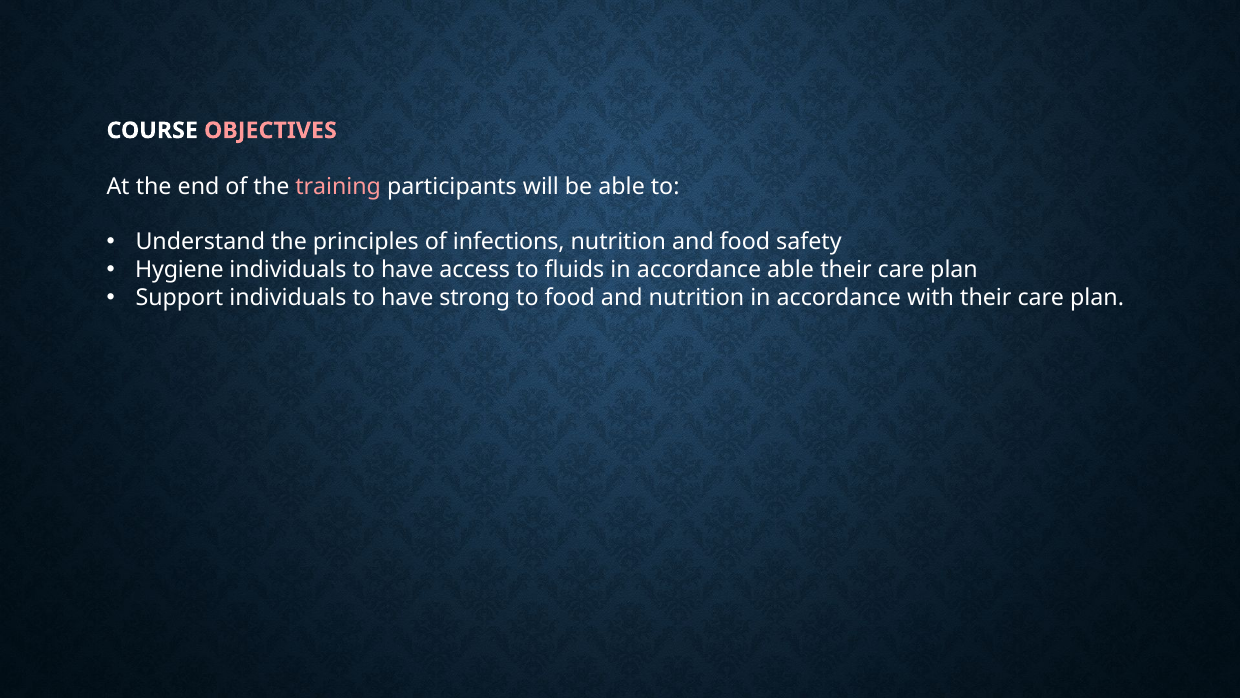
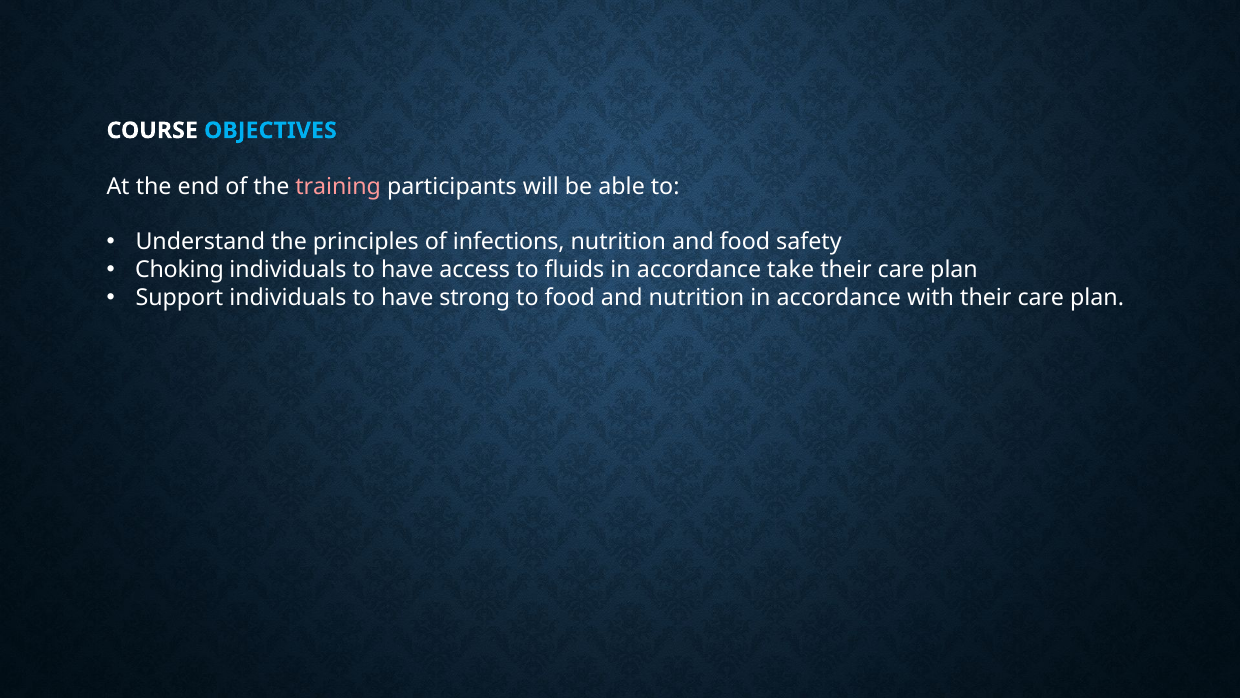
OBJECTIVES colour: pink -> light blue
Hygiene: Hygiene -> Choking
accordance able: able -> take
